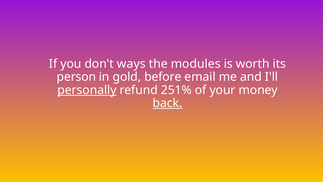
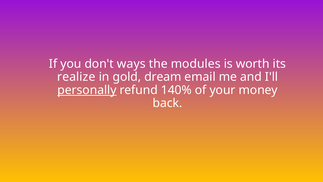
person: person -> realize
before: before -> dream
251%: 251% -> 140%
back underline: present -> none
